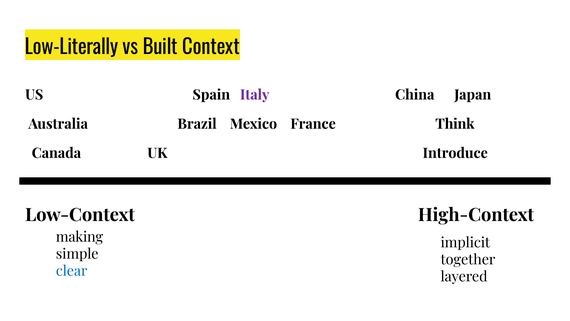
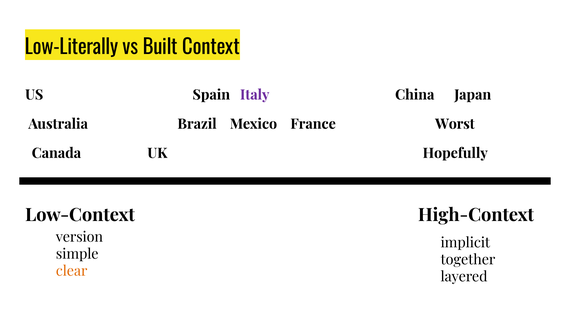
Think: Think -> Worst
Introduce: Introduce -> Hopefully
making: making -> version
clear colour: blue -> orange
